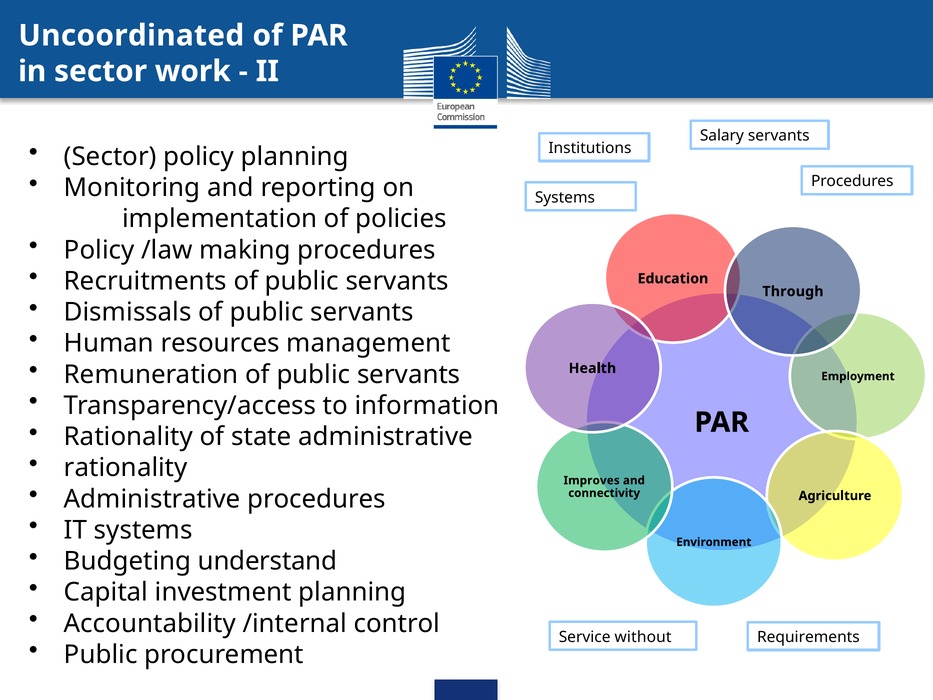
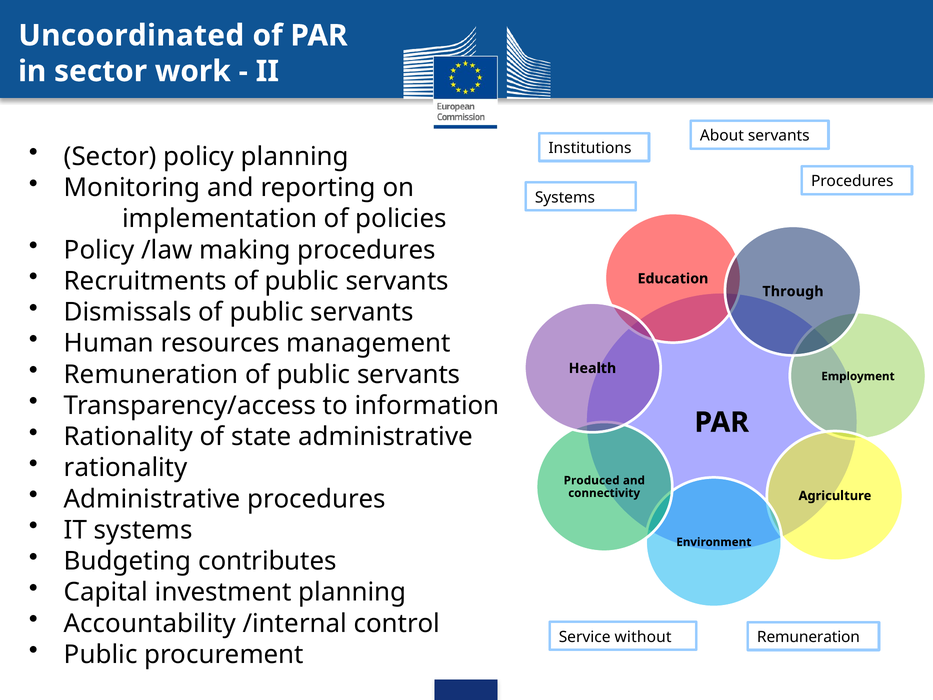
Salary: Salary -> About
Improves: Improves -> Produced
understand: understand -> contributes
Requirements at (808, 637): Requirements -> Remuneration
